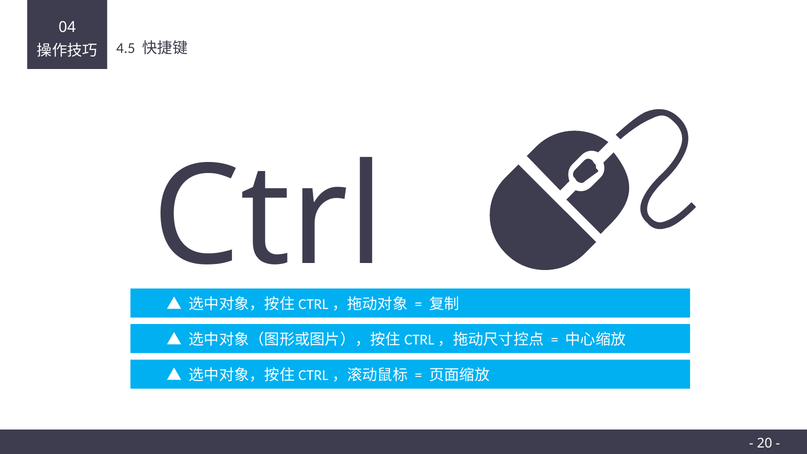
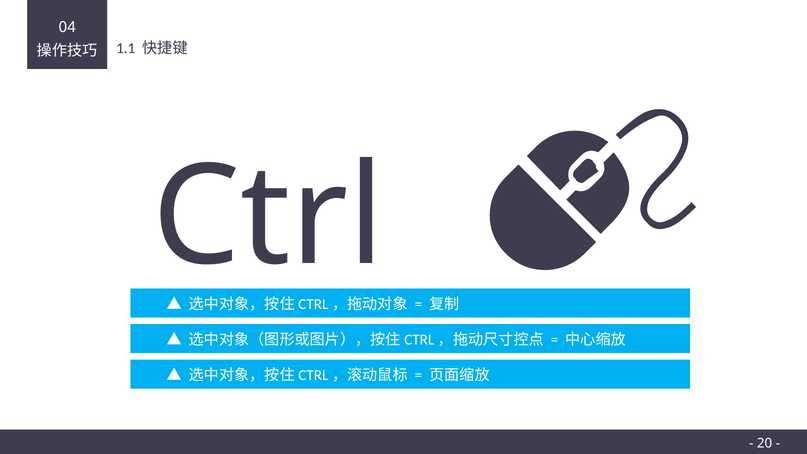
4.5: 4.5 -> 1.1
